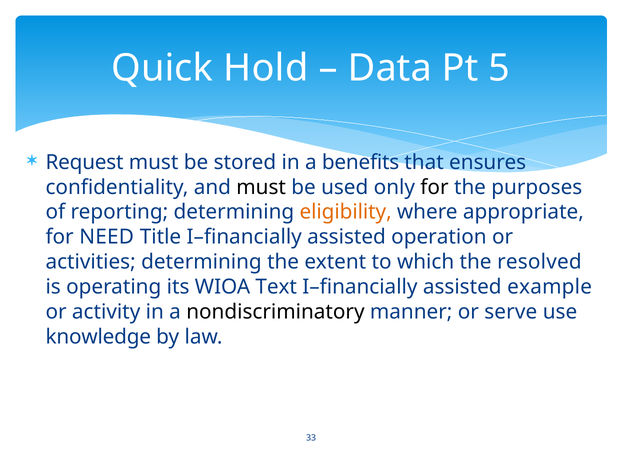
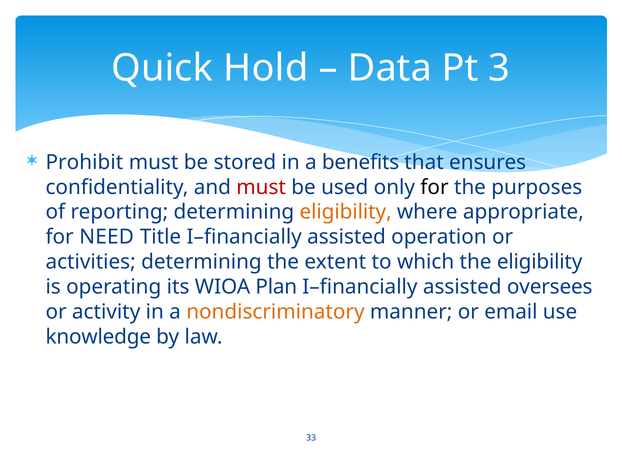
5: 5 -> 3
Request: Request -> Prohibit
must at (261, 187) colour: black -> red
the resolved: resolved -> eligibility
Text: Text -> Plan
example: example -> oversees
nondiscriminatory colour: black -> orange
serve: serve -> email
